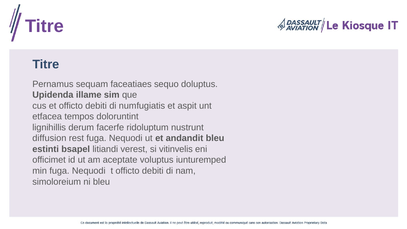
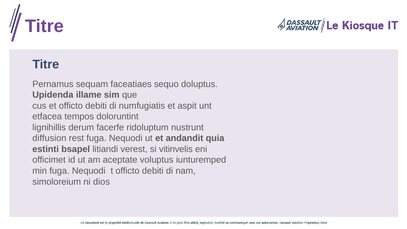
andandit bleu: bleu -> quia
ni bleu: bleu -> dios
